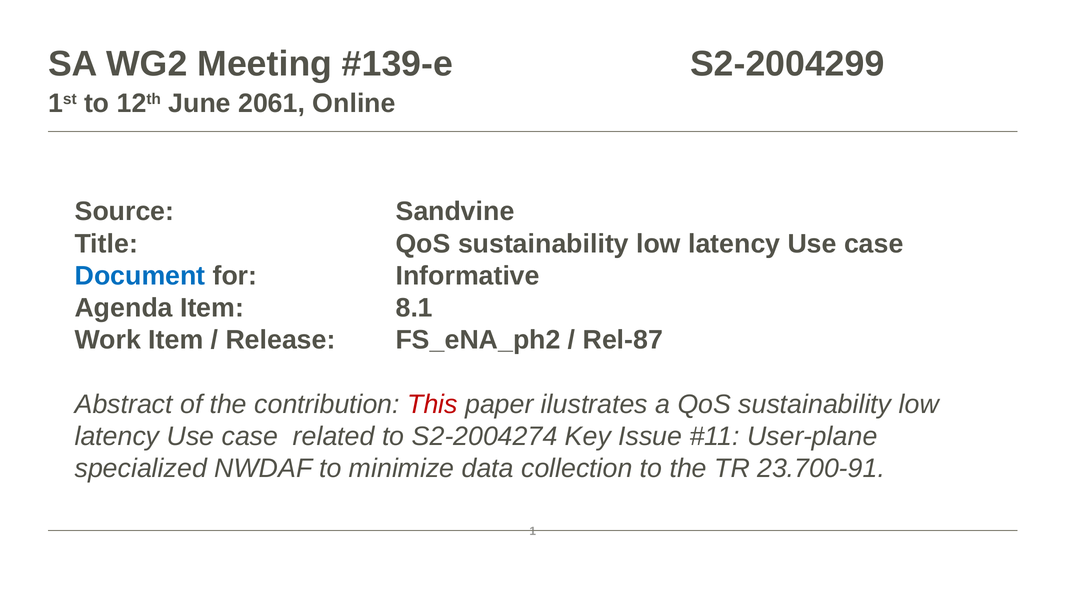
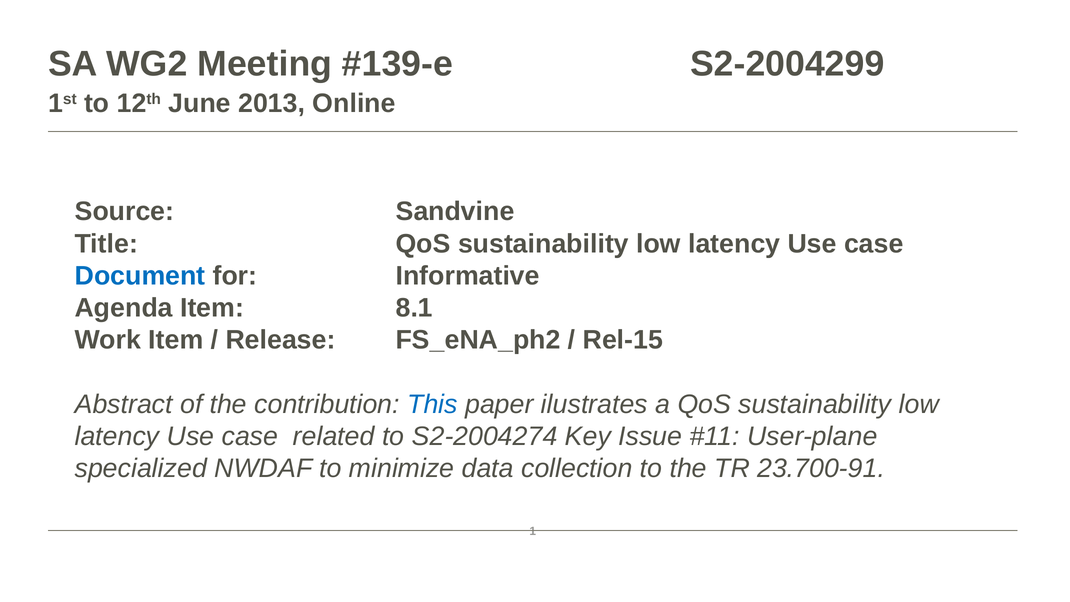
2061: 2061 -> 2013
Rel-87: Rel-87 -> Rel-15
This colour: red -> blue
